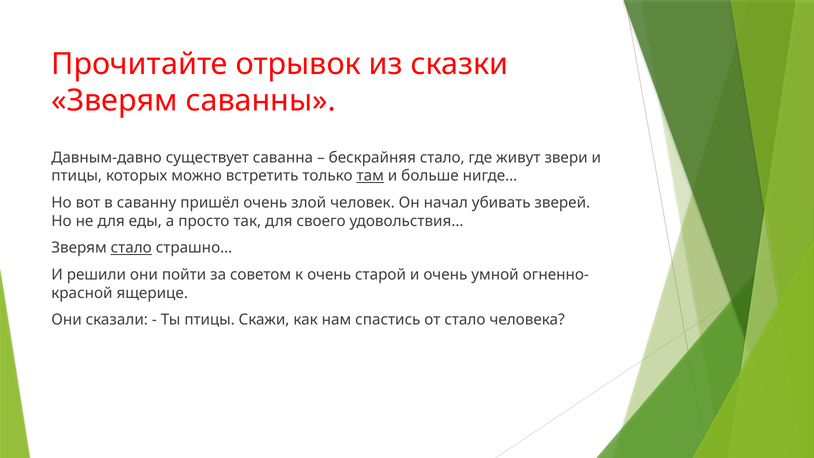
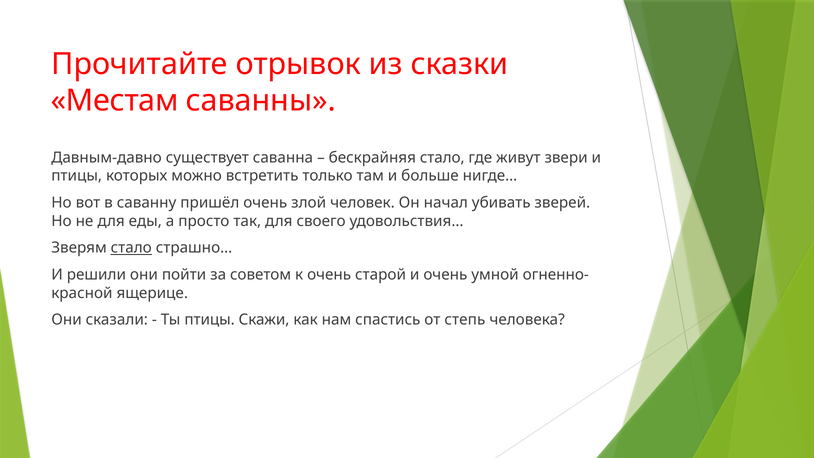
Зверям at (115, 101): Зверям -> Местам
там underline: present -> none
от стало: стало -> степь
